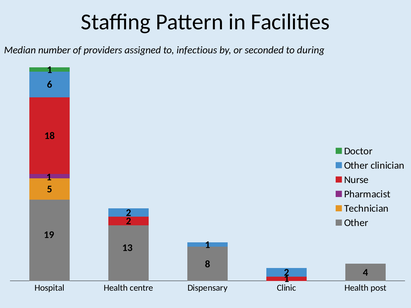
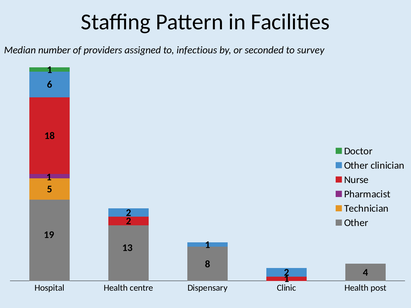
during: during -> survey
